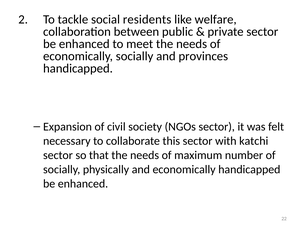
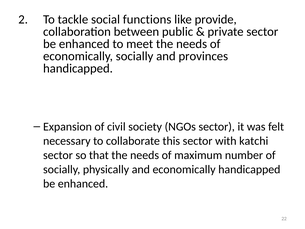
residents: residents -> functions
welfare: welfare -> provide
